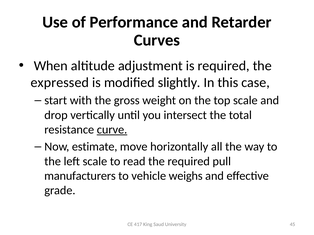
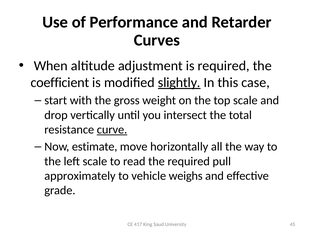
expressed: expressed -> coefficient
slightly underline: none -> present
manufacturers: manufacturers -> approximately
